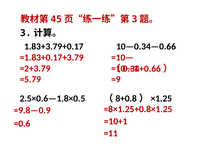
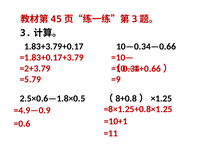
=9.8—0.9: =9.8—0.9 -> =4.9—0.9
